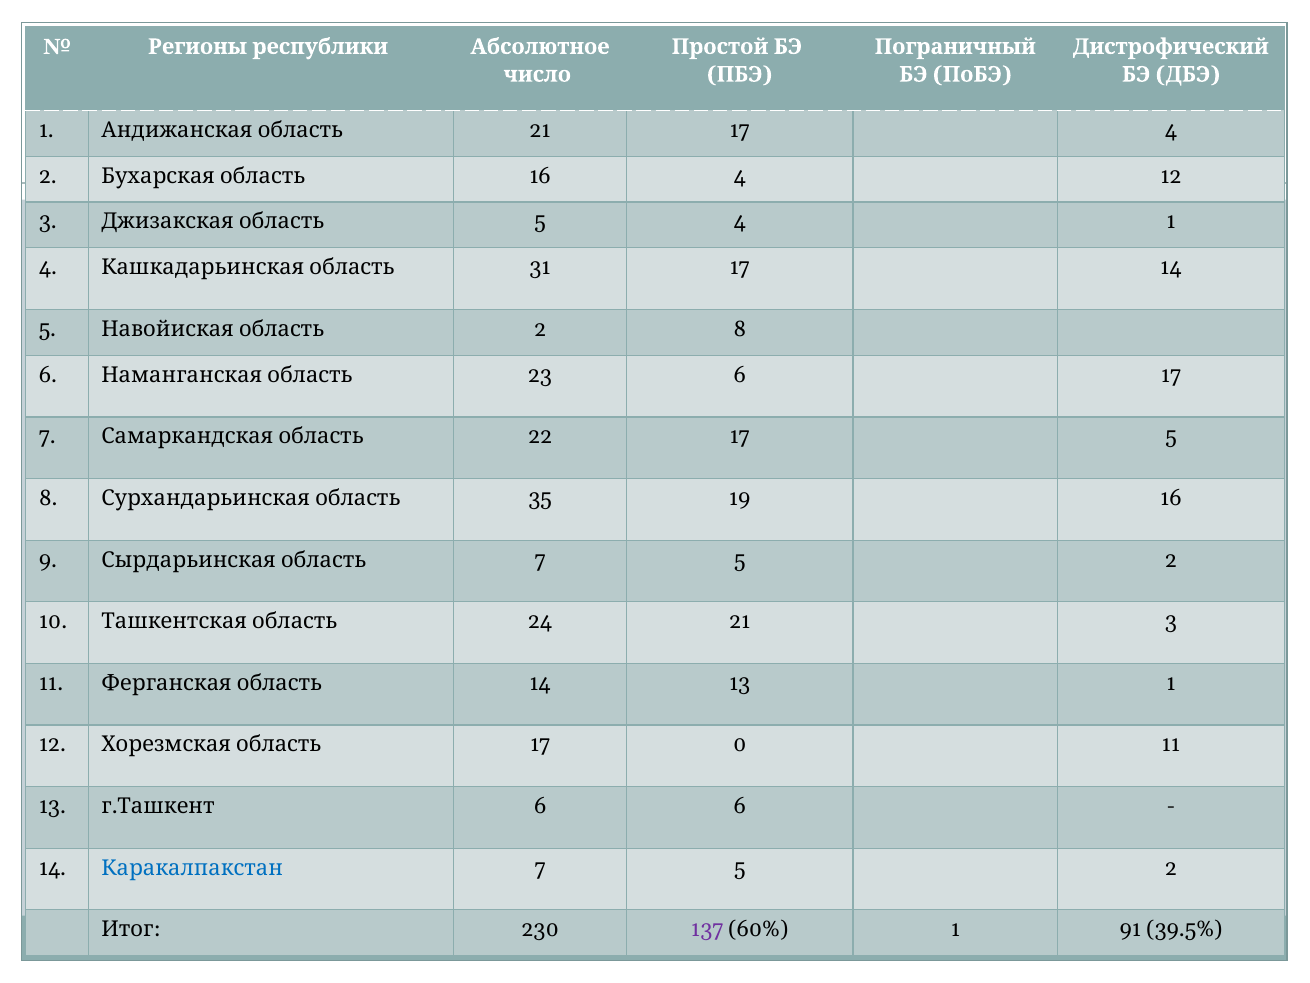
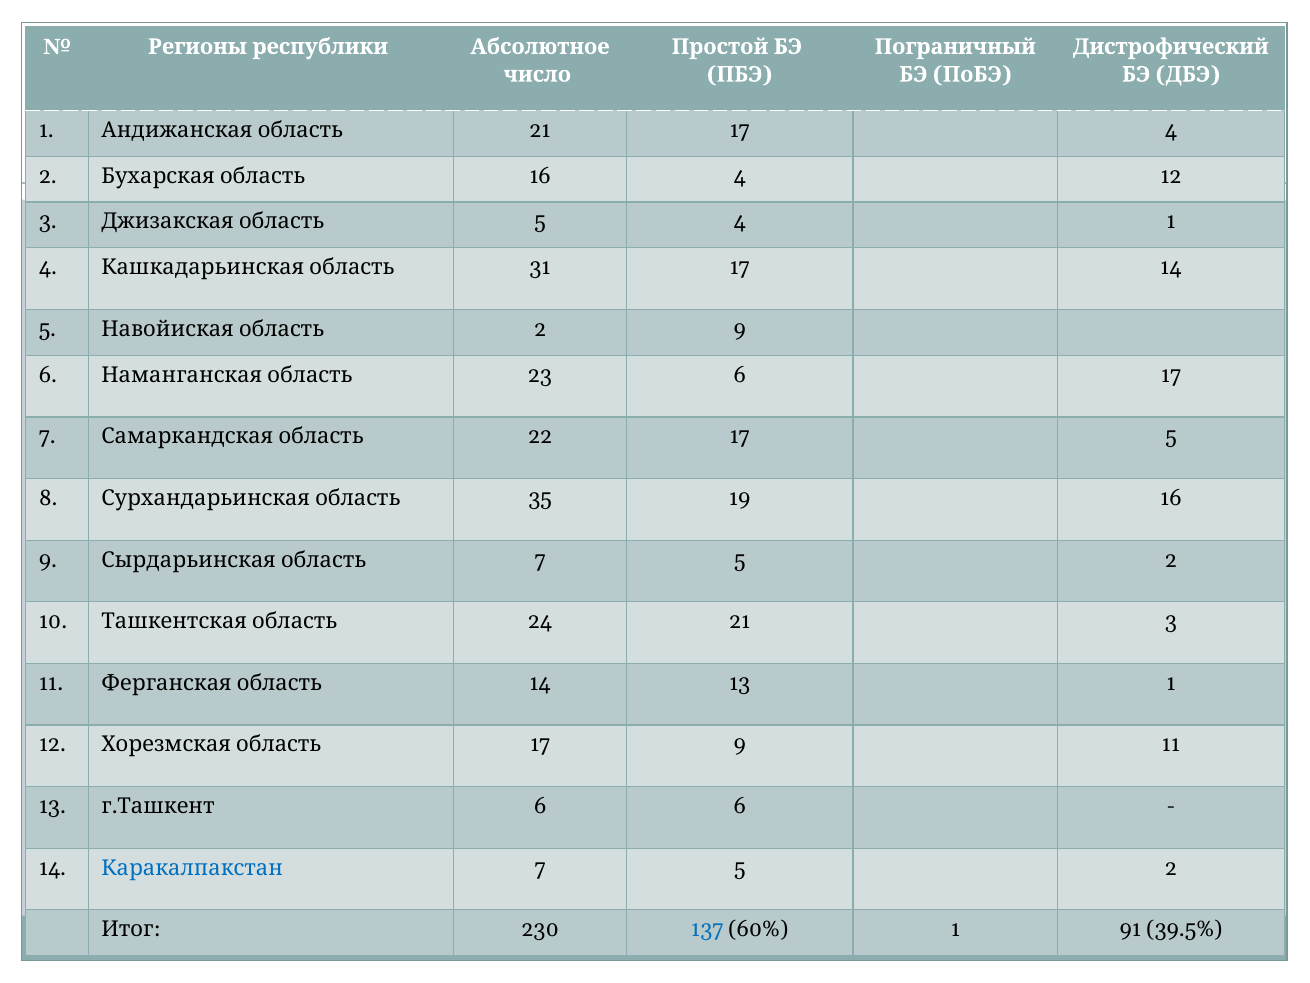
2 8: 8 -> 9
17 0: 0 -> 9
137 colour: purple -> blue
